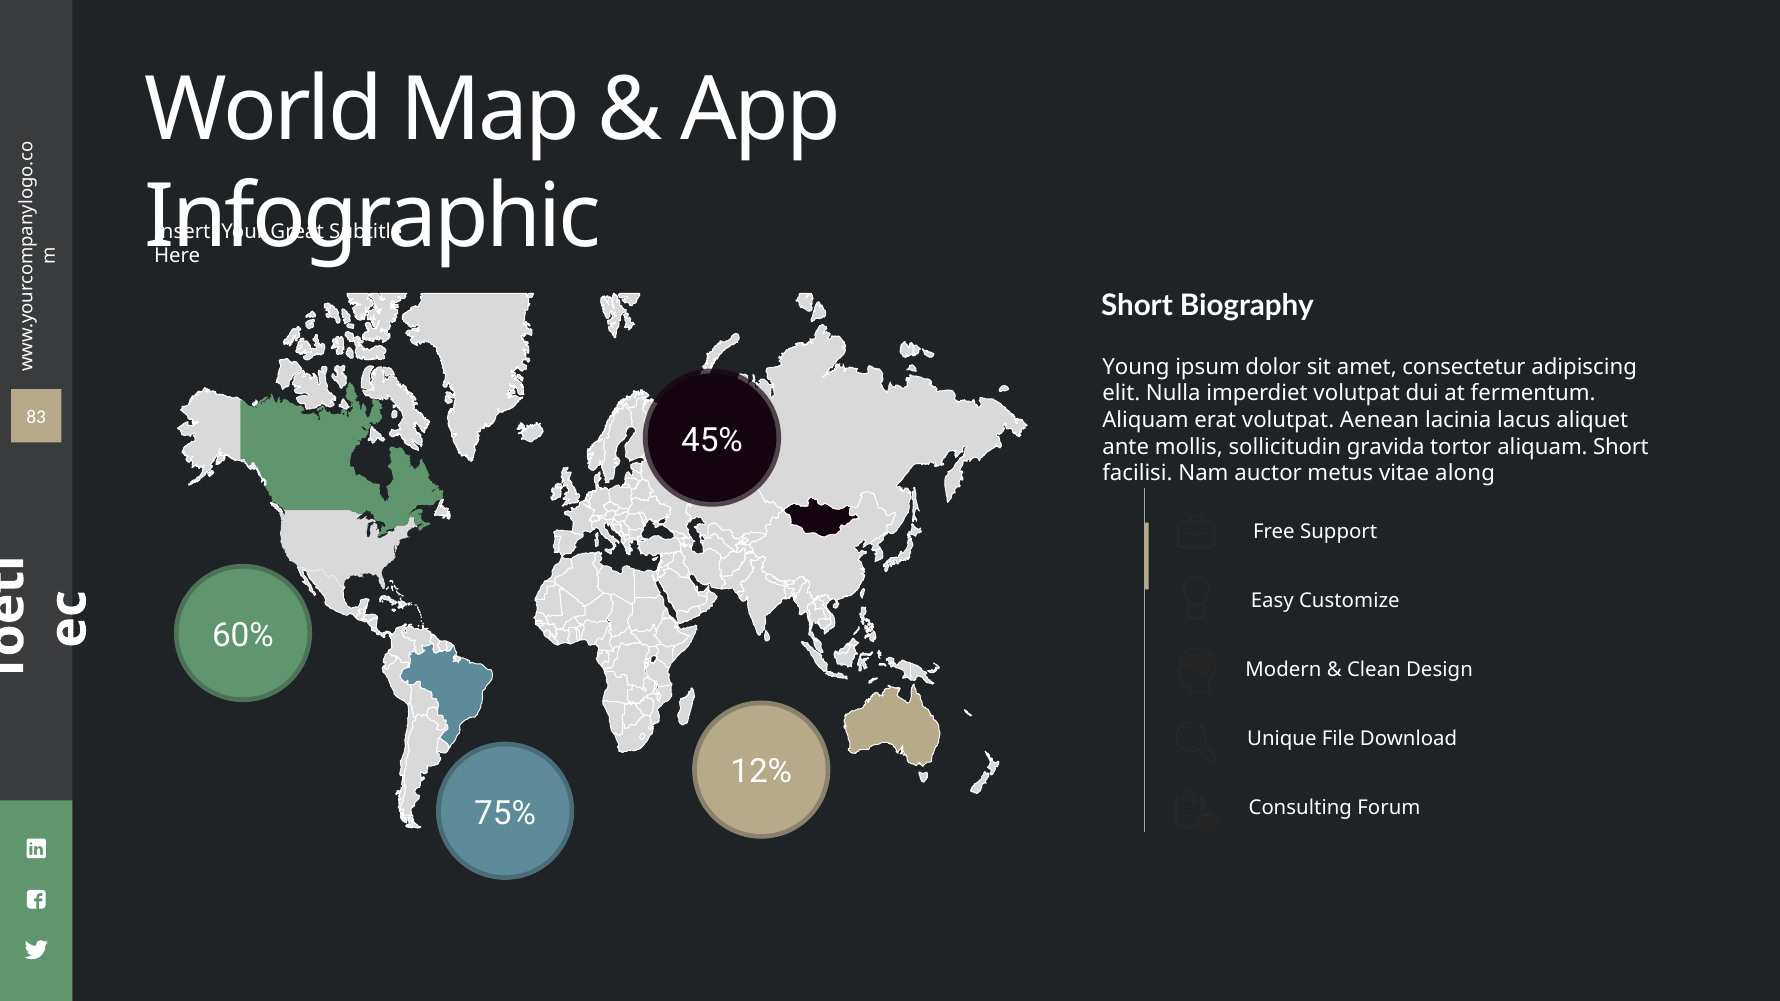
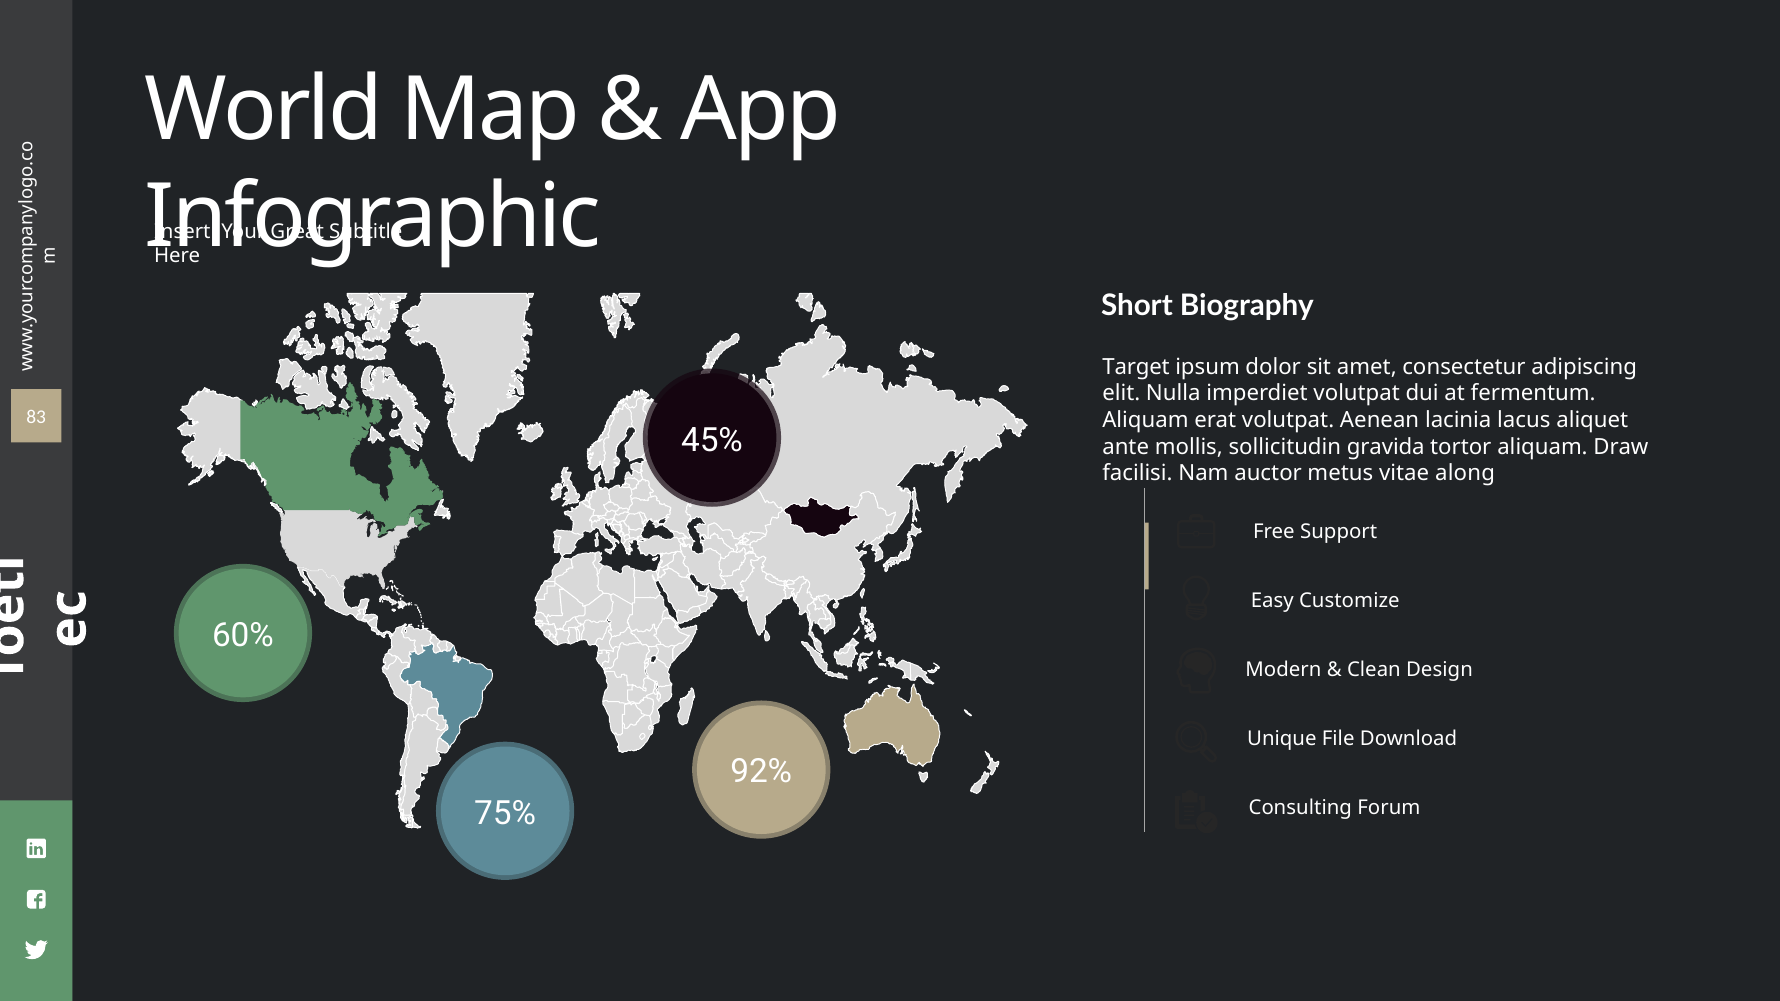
Young: Young -> Target
aliquam Short: Short -> Draw
12%: 12% -> 92%
